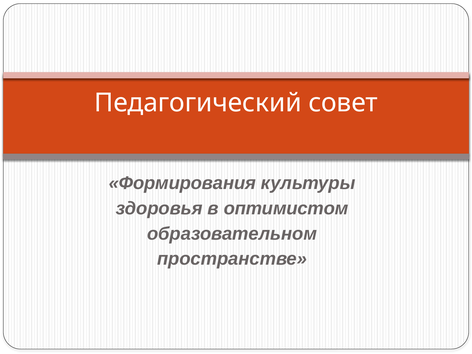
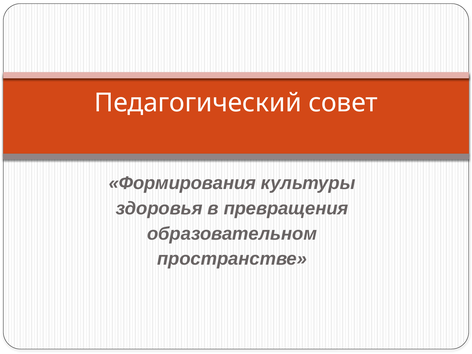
оптимистом: оптимистом -> превращения
